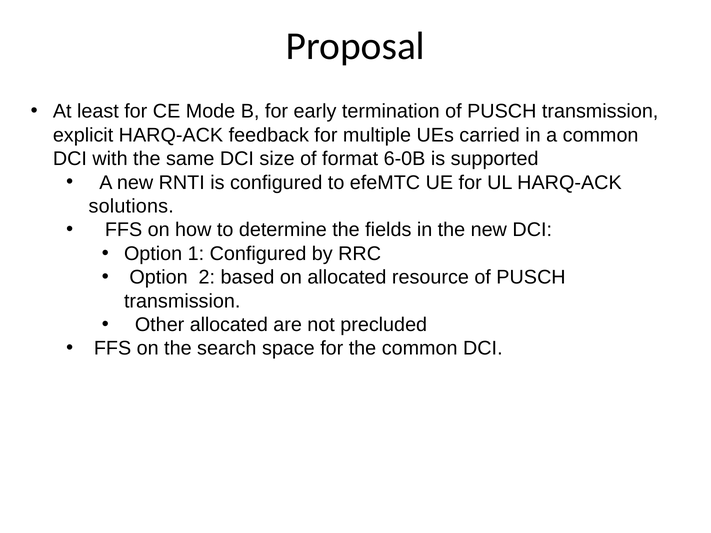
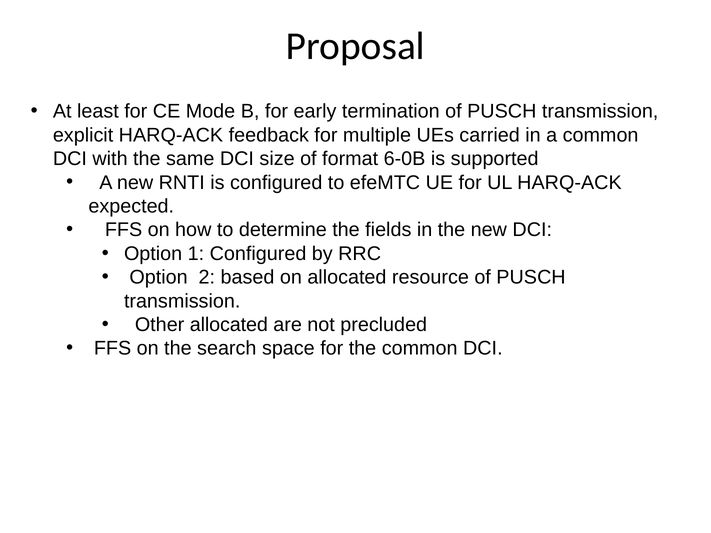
solutions: solutions -> expected
